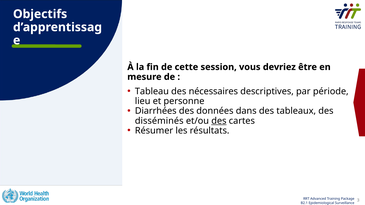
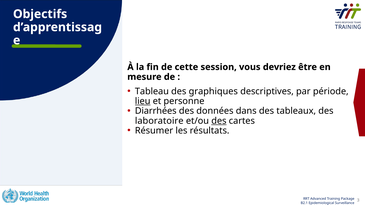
nécessaires: nécessaires -> graphiques
lieu underline: none -> present
disséminés: disséminés -> laboratoire
